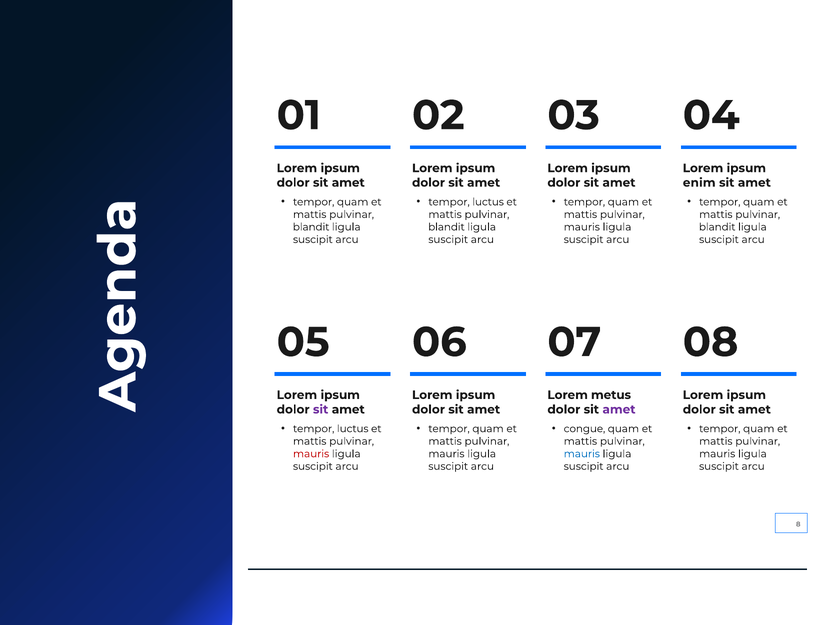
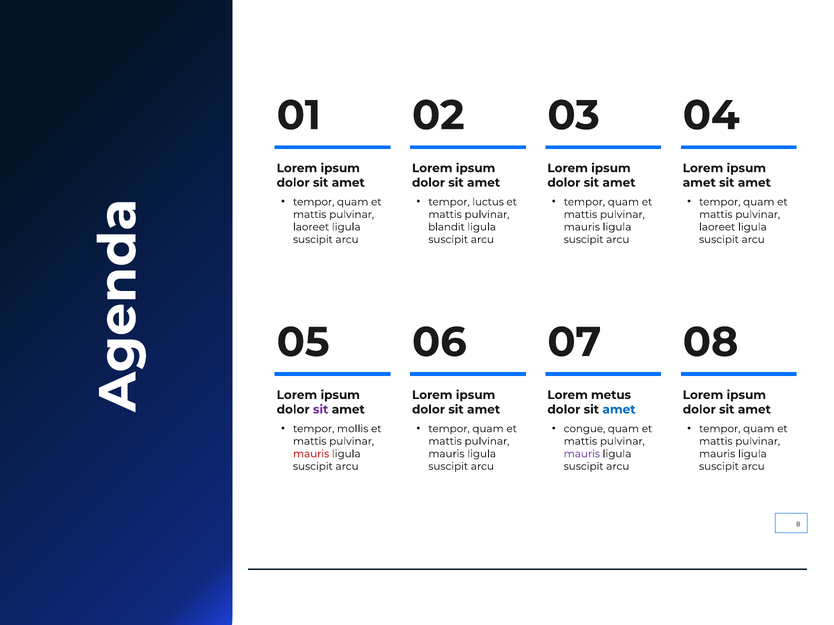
enim at (699, 183): enim -> amet
blandit at (311, 227): blandit -> laoreet
blandit at (717, 227): blandit -> laoreet
amet at (619, 410) colour: purple -> blue
luctus at (353, 429): luctus -> mollis
mauris at (582, 454) colour: blue -> purple
